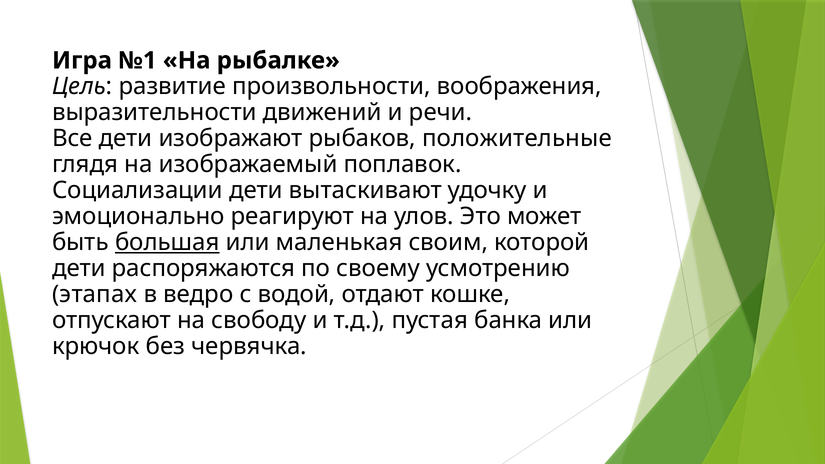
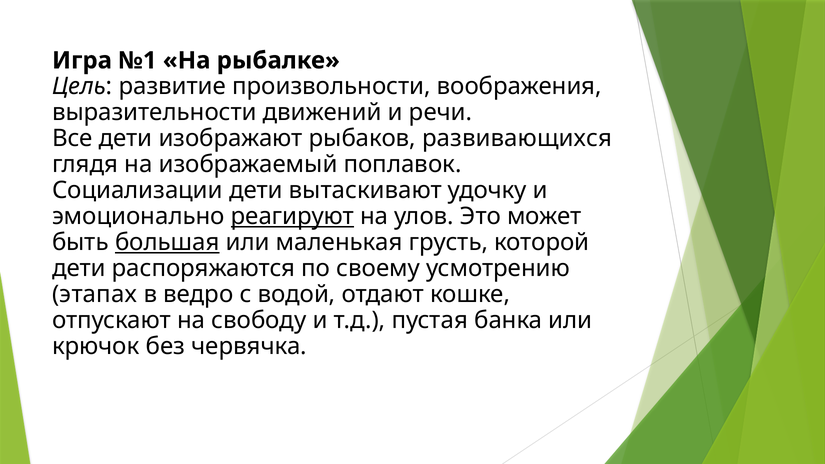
положительные: положительные -> развивающихся
реагируют underline: none -> present
своим: своим -> грусть
